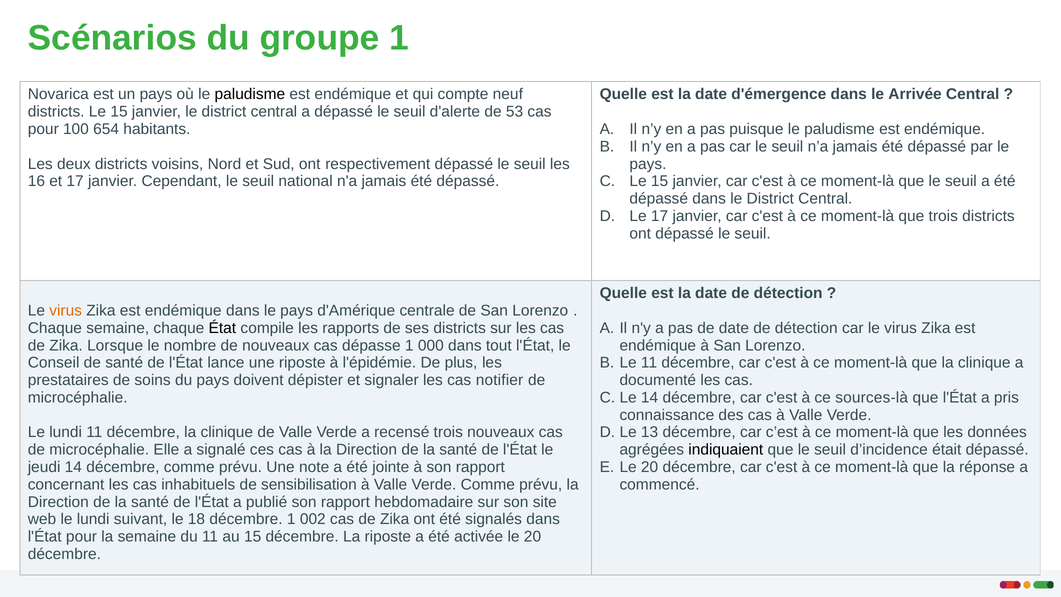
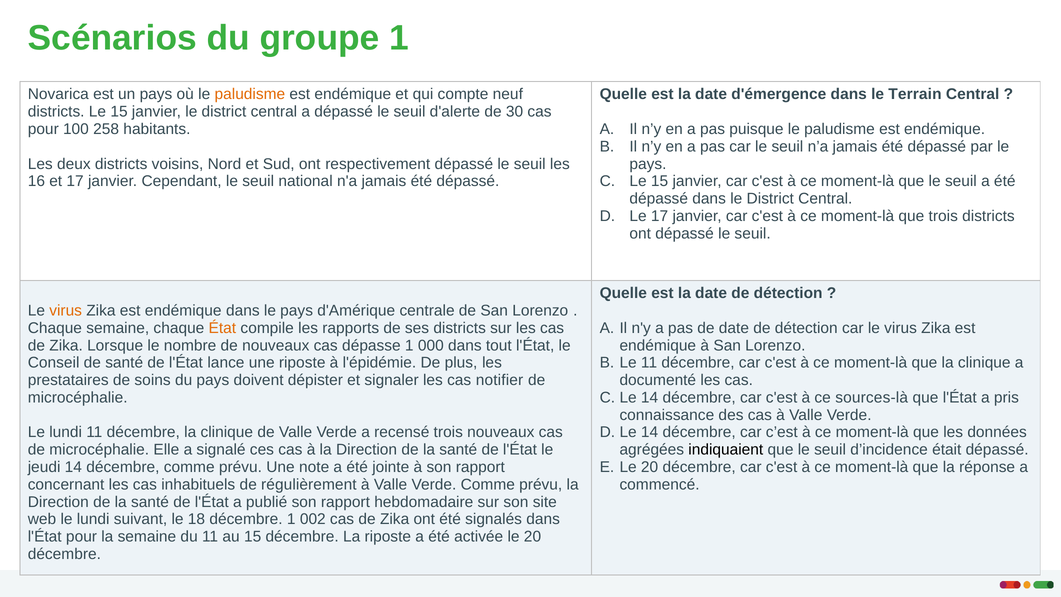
paludisme at (250, 94) colour: black -> orange
Arrivée: Arrivée -> Terrain
53: 53 -> 30
654: 654 -> 258
État colour: black -> orange
13 at (650, 432): 13 -> 14
sensibilisation: sensibilisation -> régulièrement
